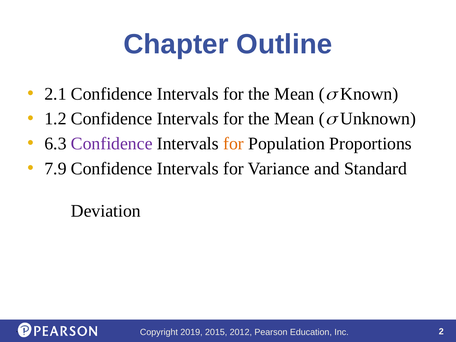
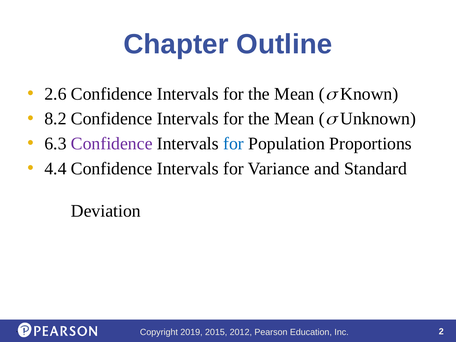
2.1: 2.1 -> 2.6
1.2: 1.2 -> 8.2
for at (234, 144) colour: orange -> blue
7.9: 7.9 -> 4.4
